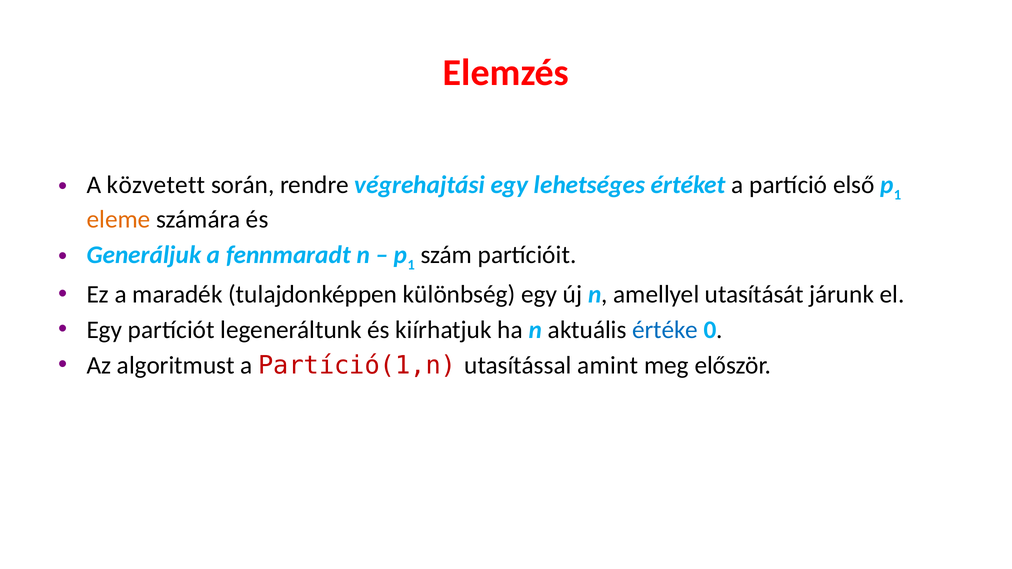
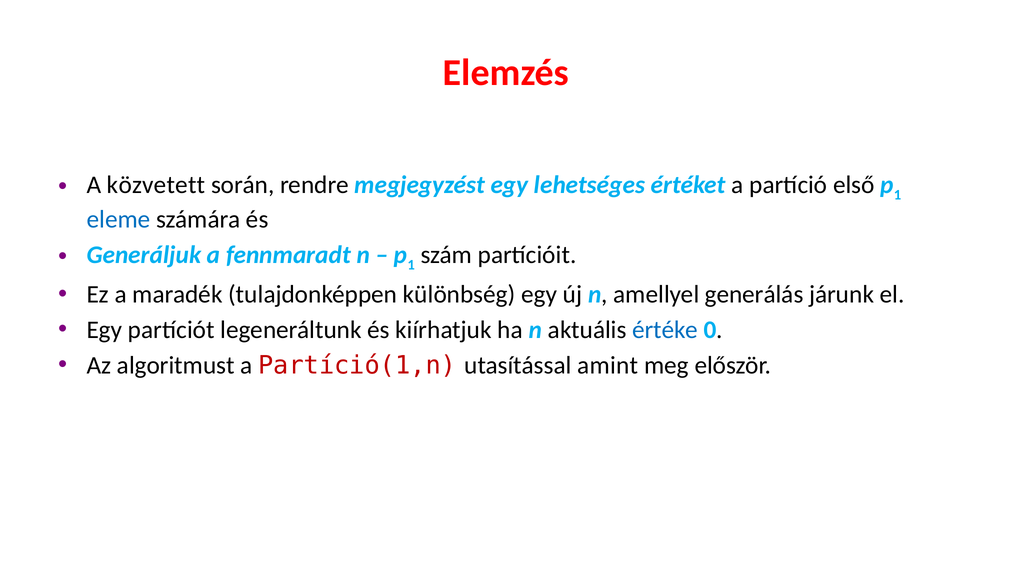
végrehajtási: végrehajtási -> megjegyzést
eleme colour: orange -> blue
utasítását: utasítását -> generálás
